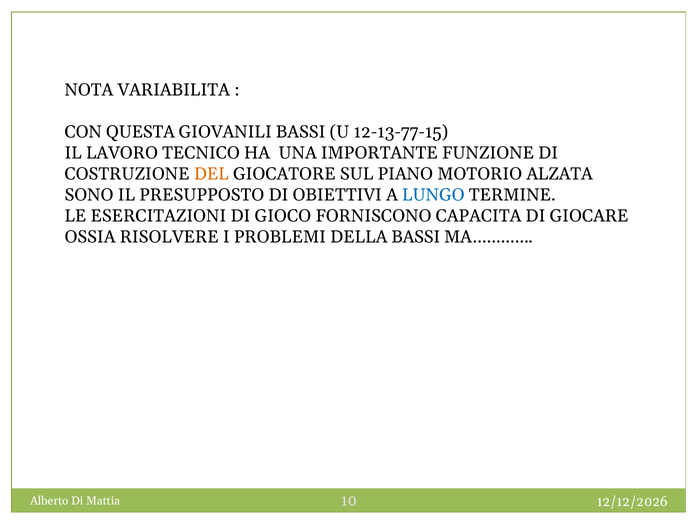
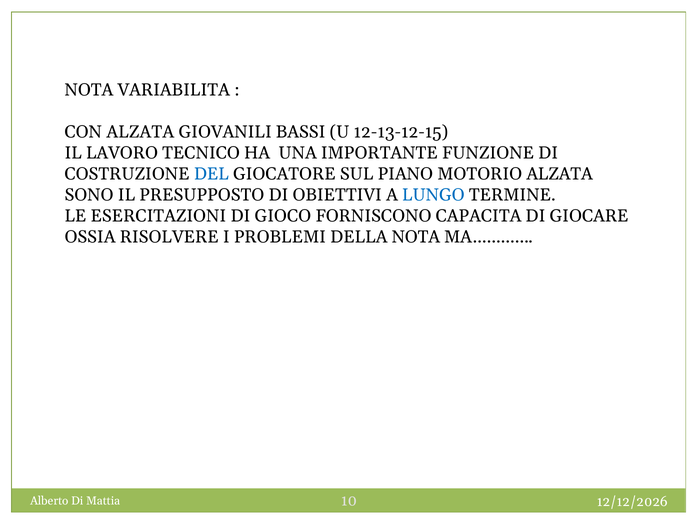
CON QUESTA: QUESTA -> ALZATA
12-13-77-15: 12-13-77-15 -> 12-13-12-15
DEL colour: orange -> blue
DELLA BASSI: BASSI -> NOTA
